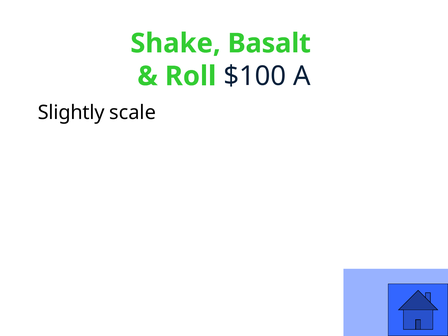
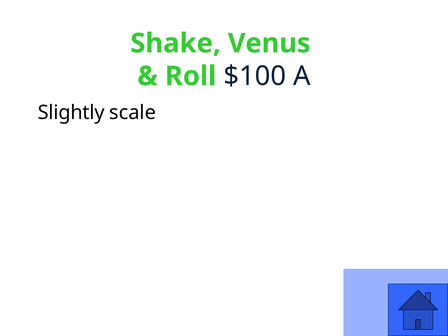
Basalt: Basalt -> Venus
